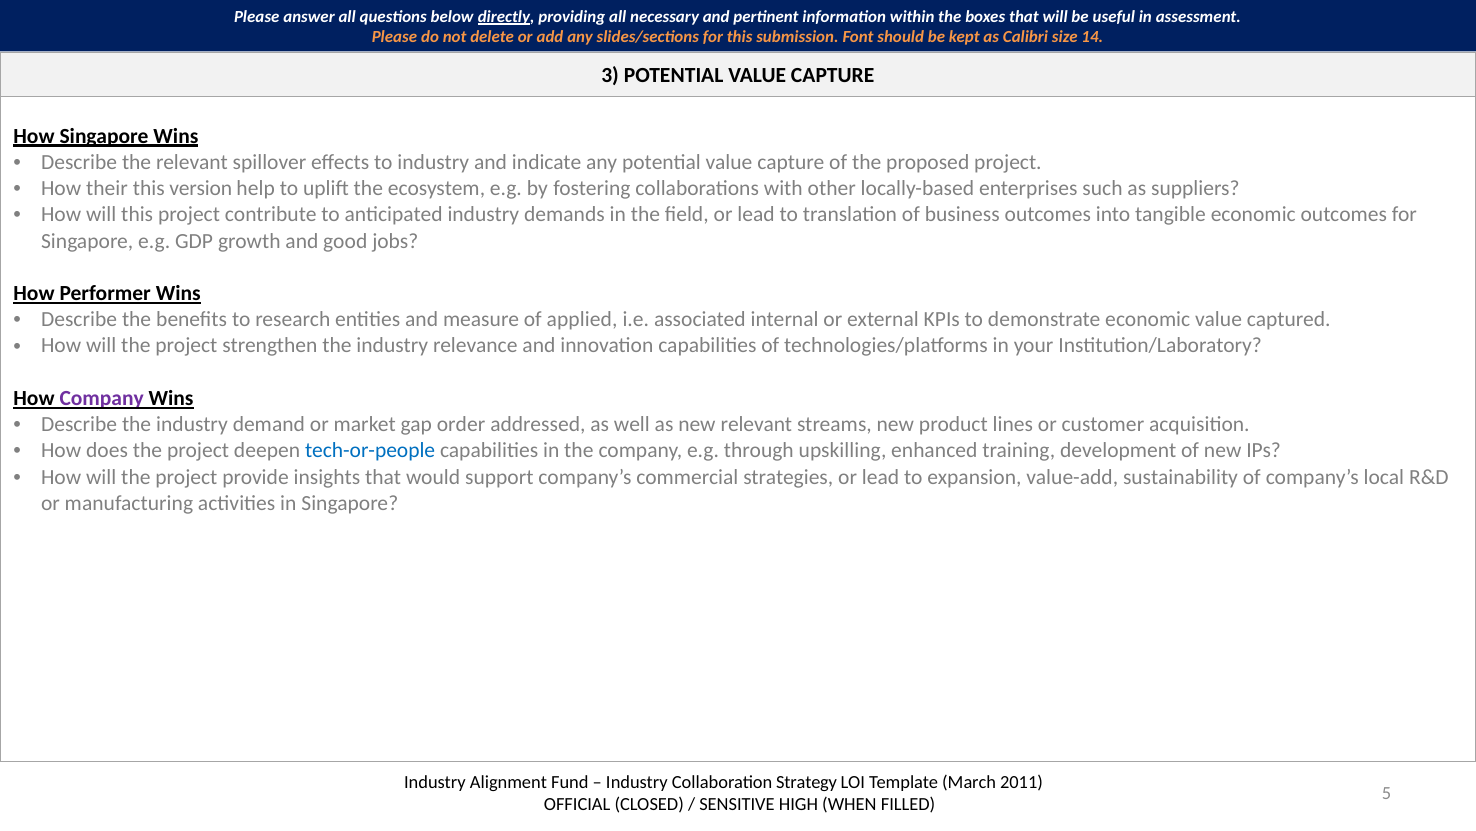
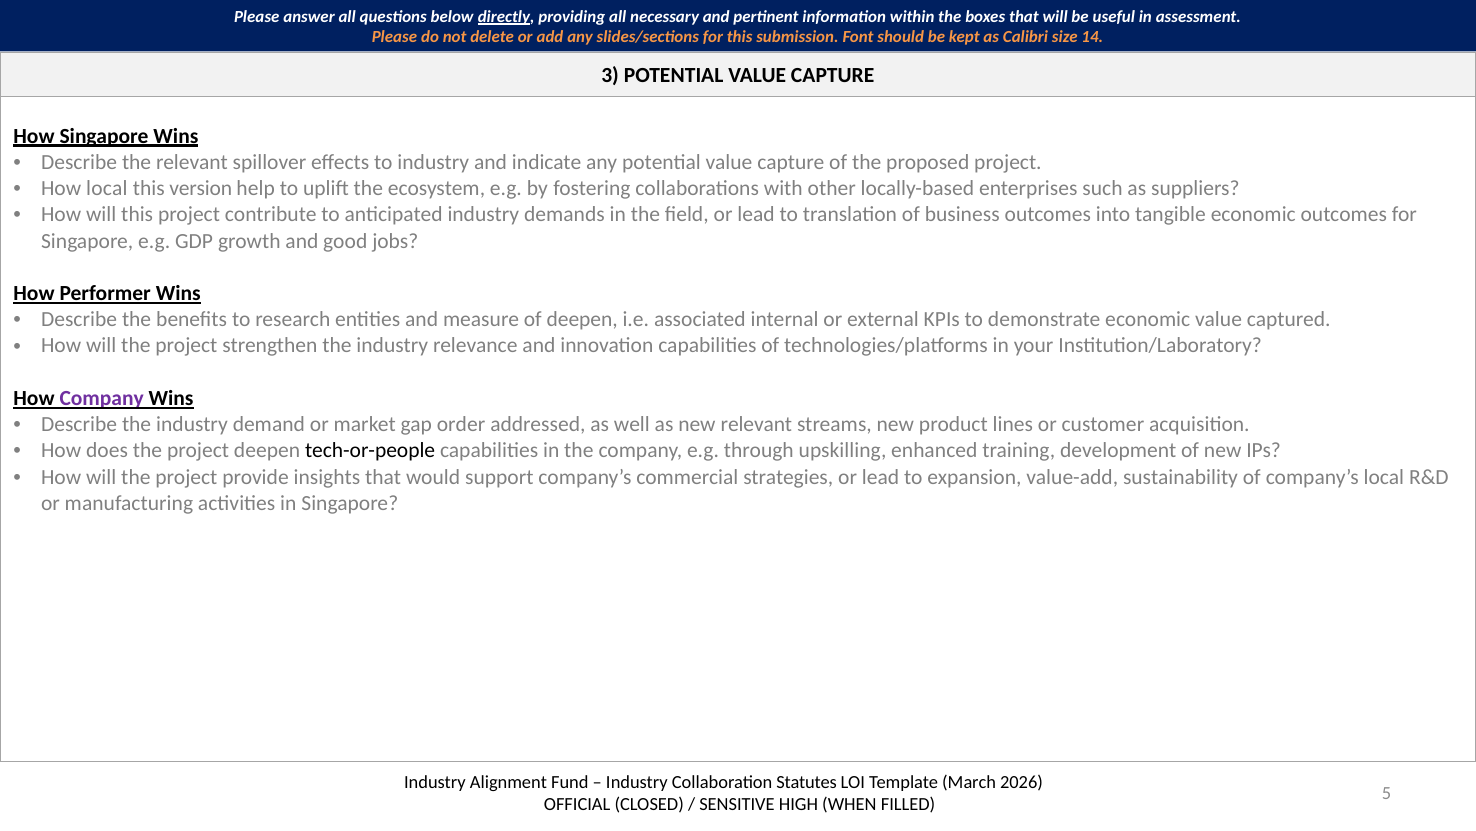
How their: their -> local
of applied: applied -> deepen
tech-or-people colour: blue -> black
Strategy: Strategy -> Statutes
2011: 2011 -> 2026
